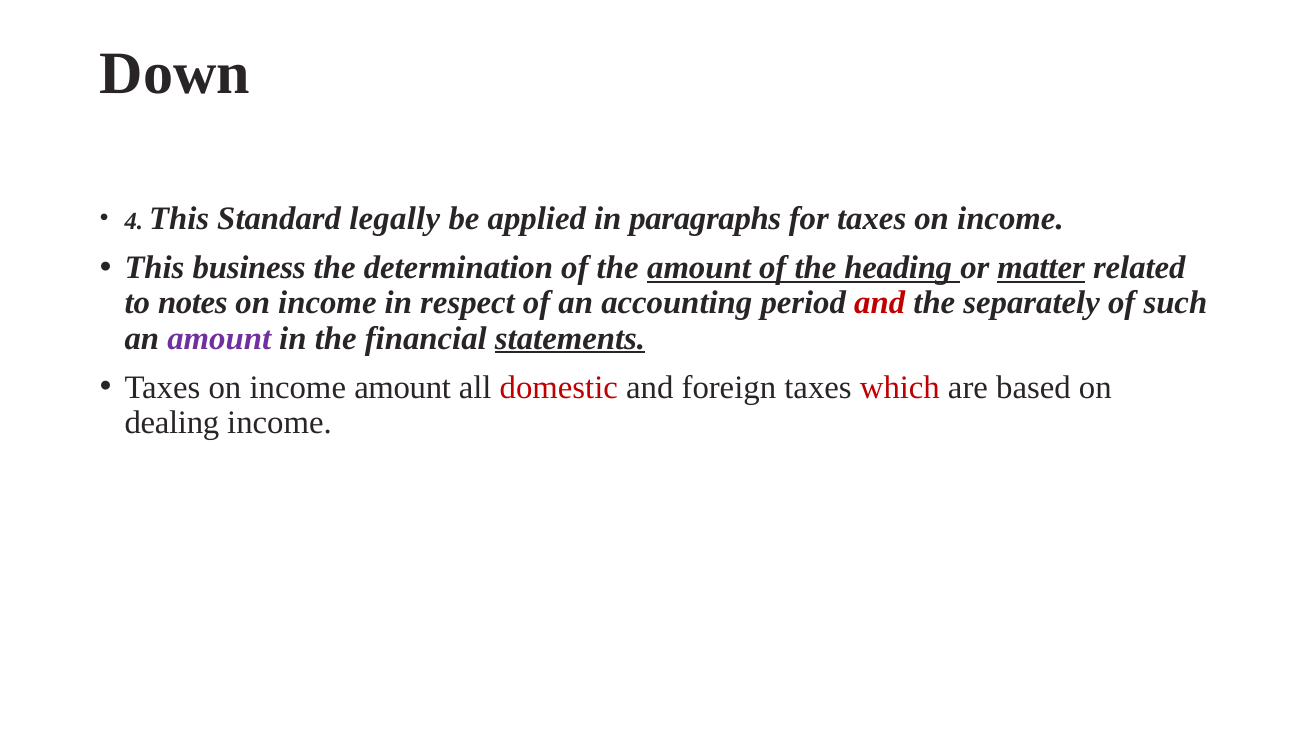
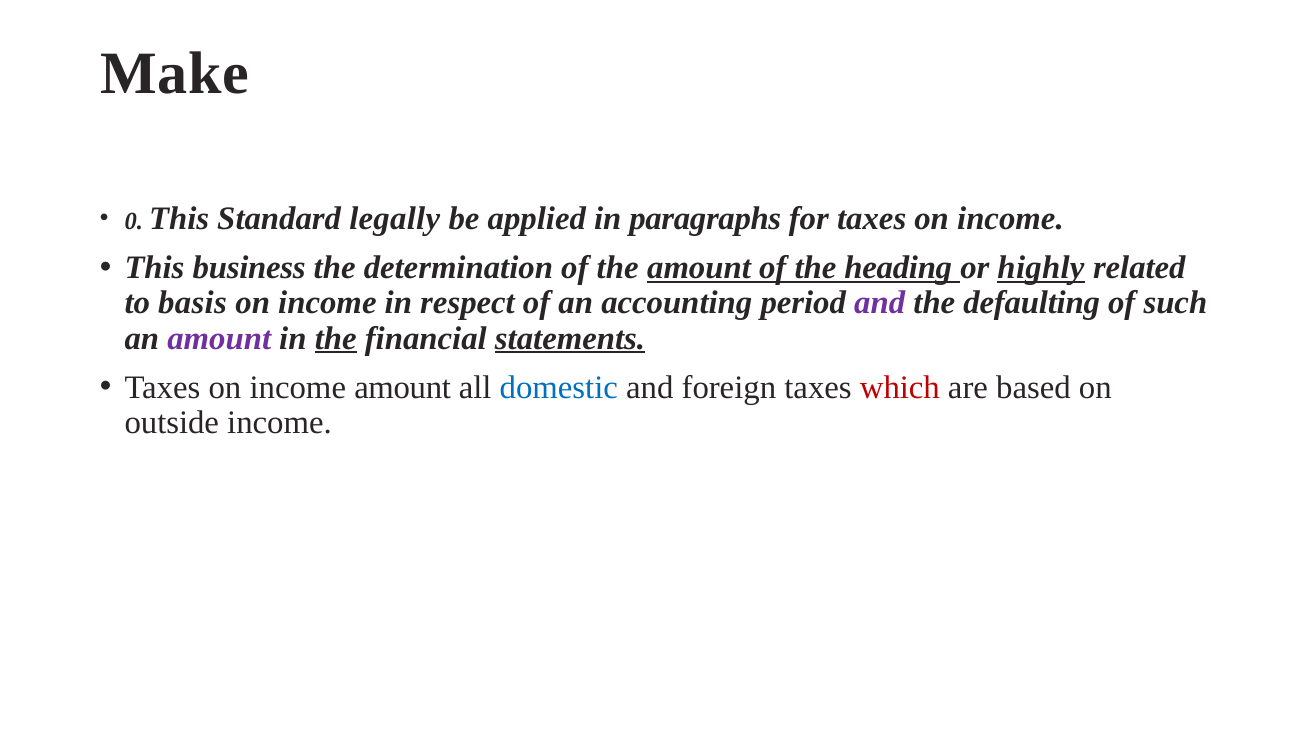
Down: Down -> Make
4: 4 -> 0
matter: matter -> highly
notes: notes -> basis
and at (880, 303) colour: red -> purple
separately: separately -> defaulting
the at (336, 339) underline: none -> present
domestic colour: red -> blue
dealing: dealing -> outside
